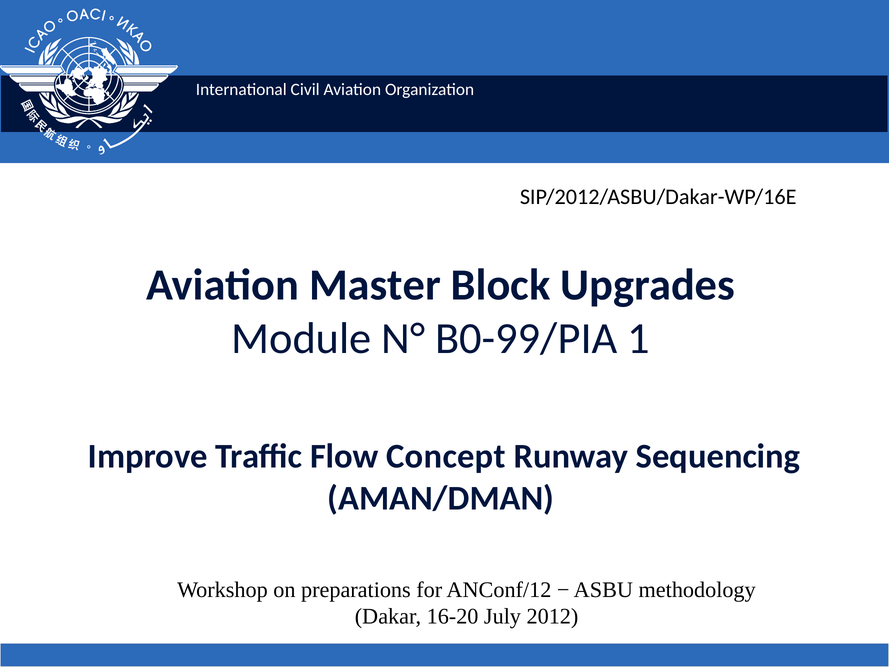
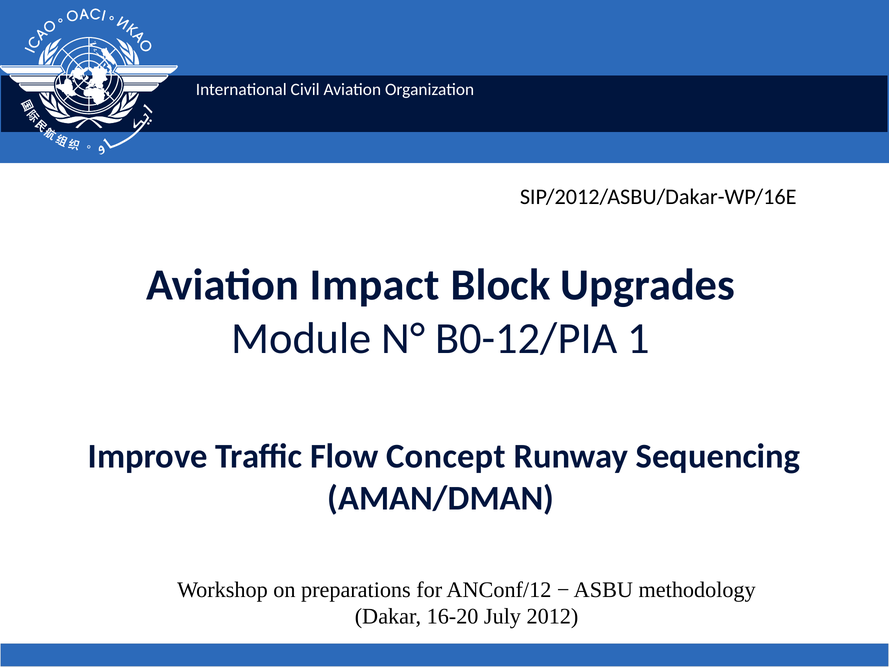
Master: Master -> Impact
B0-99/PIA: B0-99/PIA -> B0-12/PIA
